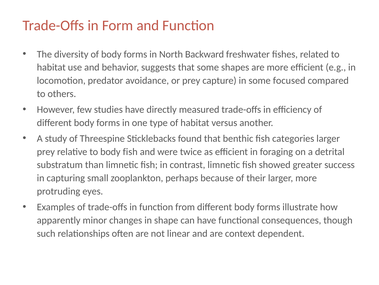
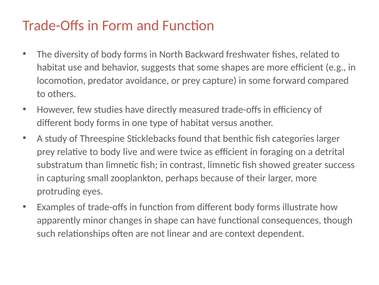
focused: focused -> forward
body fish: fish -> live
